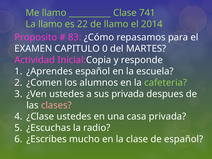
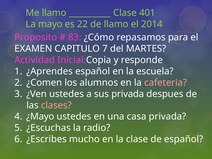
741: 741 -> 401
La llamo: llamo -> mayo
0: 0 -> 7
cafeteria colour: light green -> pink
¿Clase: ¿Clase -> ¿Mayo
